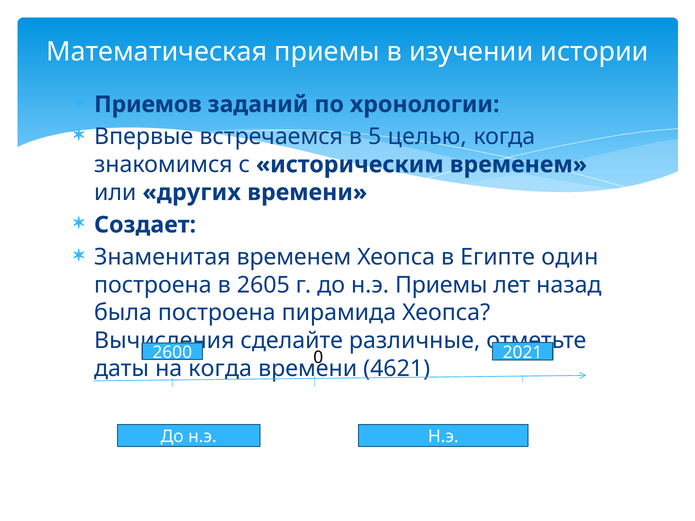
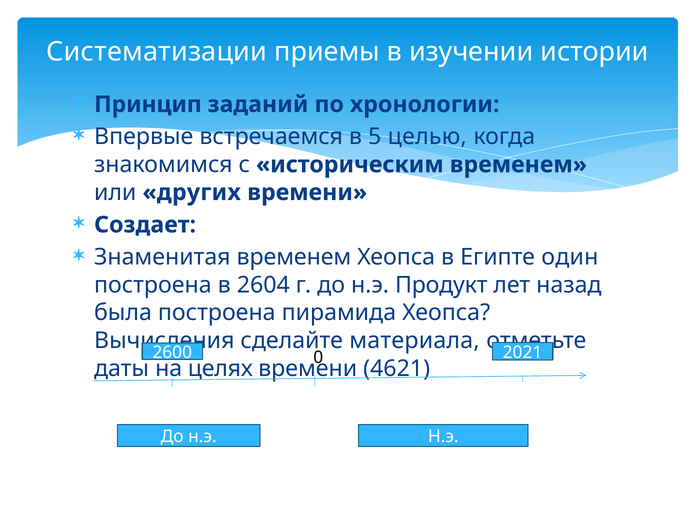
Математическая: Математическая -> Систематизации
Приемов: Приемов -> Принцип
2605: 2605 -> 2604
н.э Приемы: Приемы -> Продукт
различные: различные -> материала
на когда: когда -> целях
